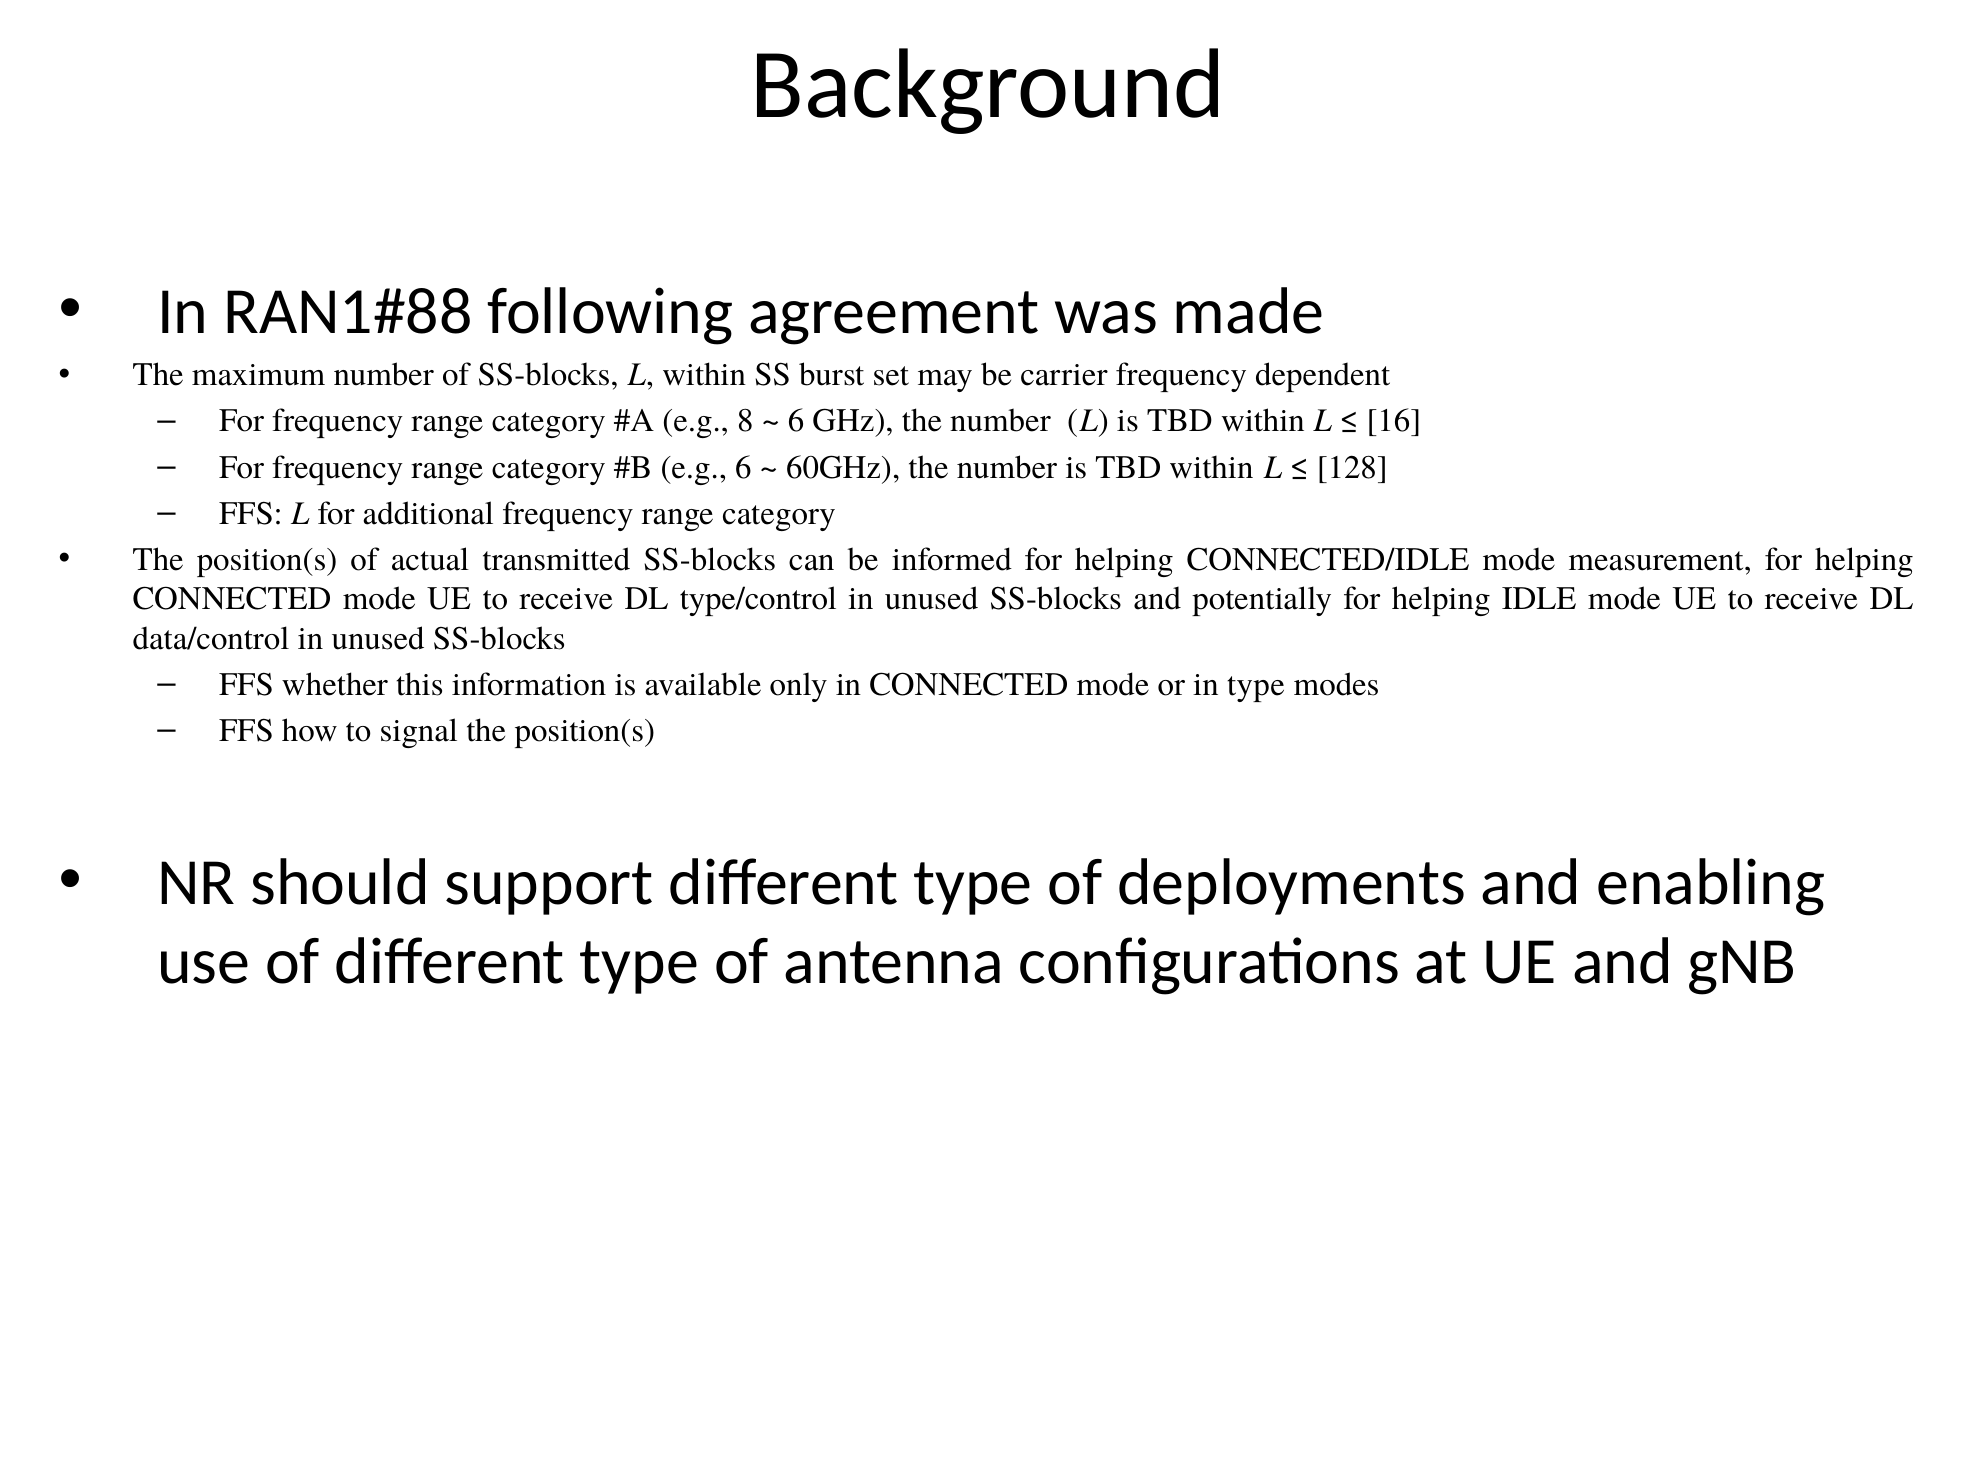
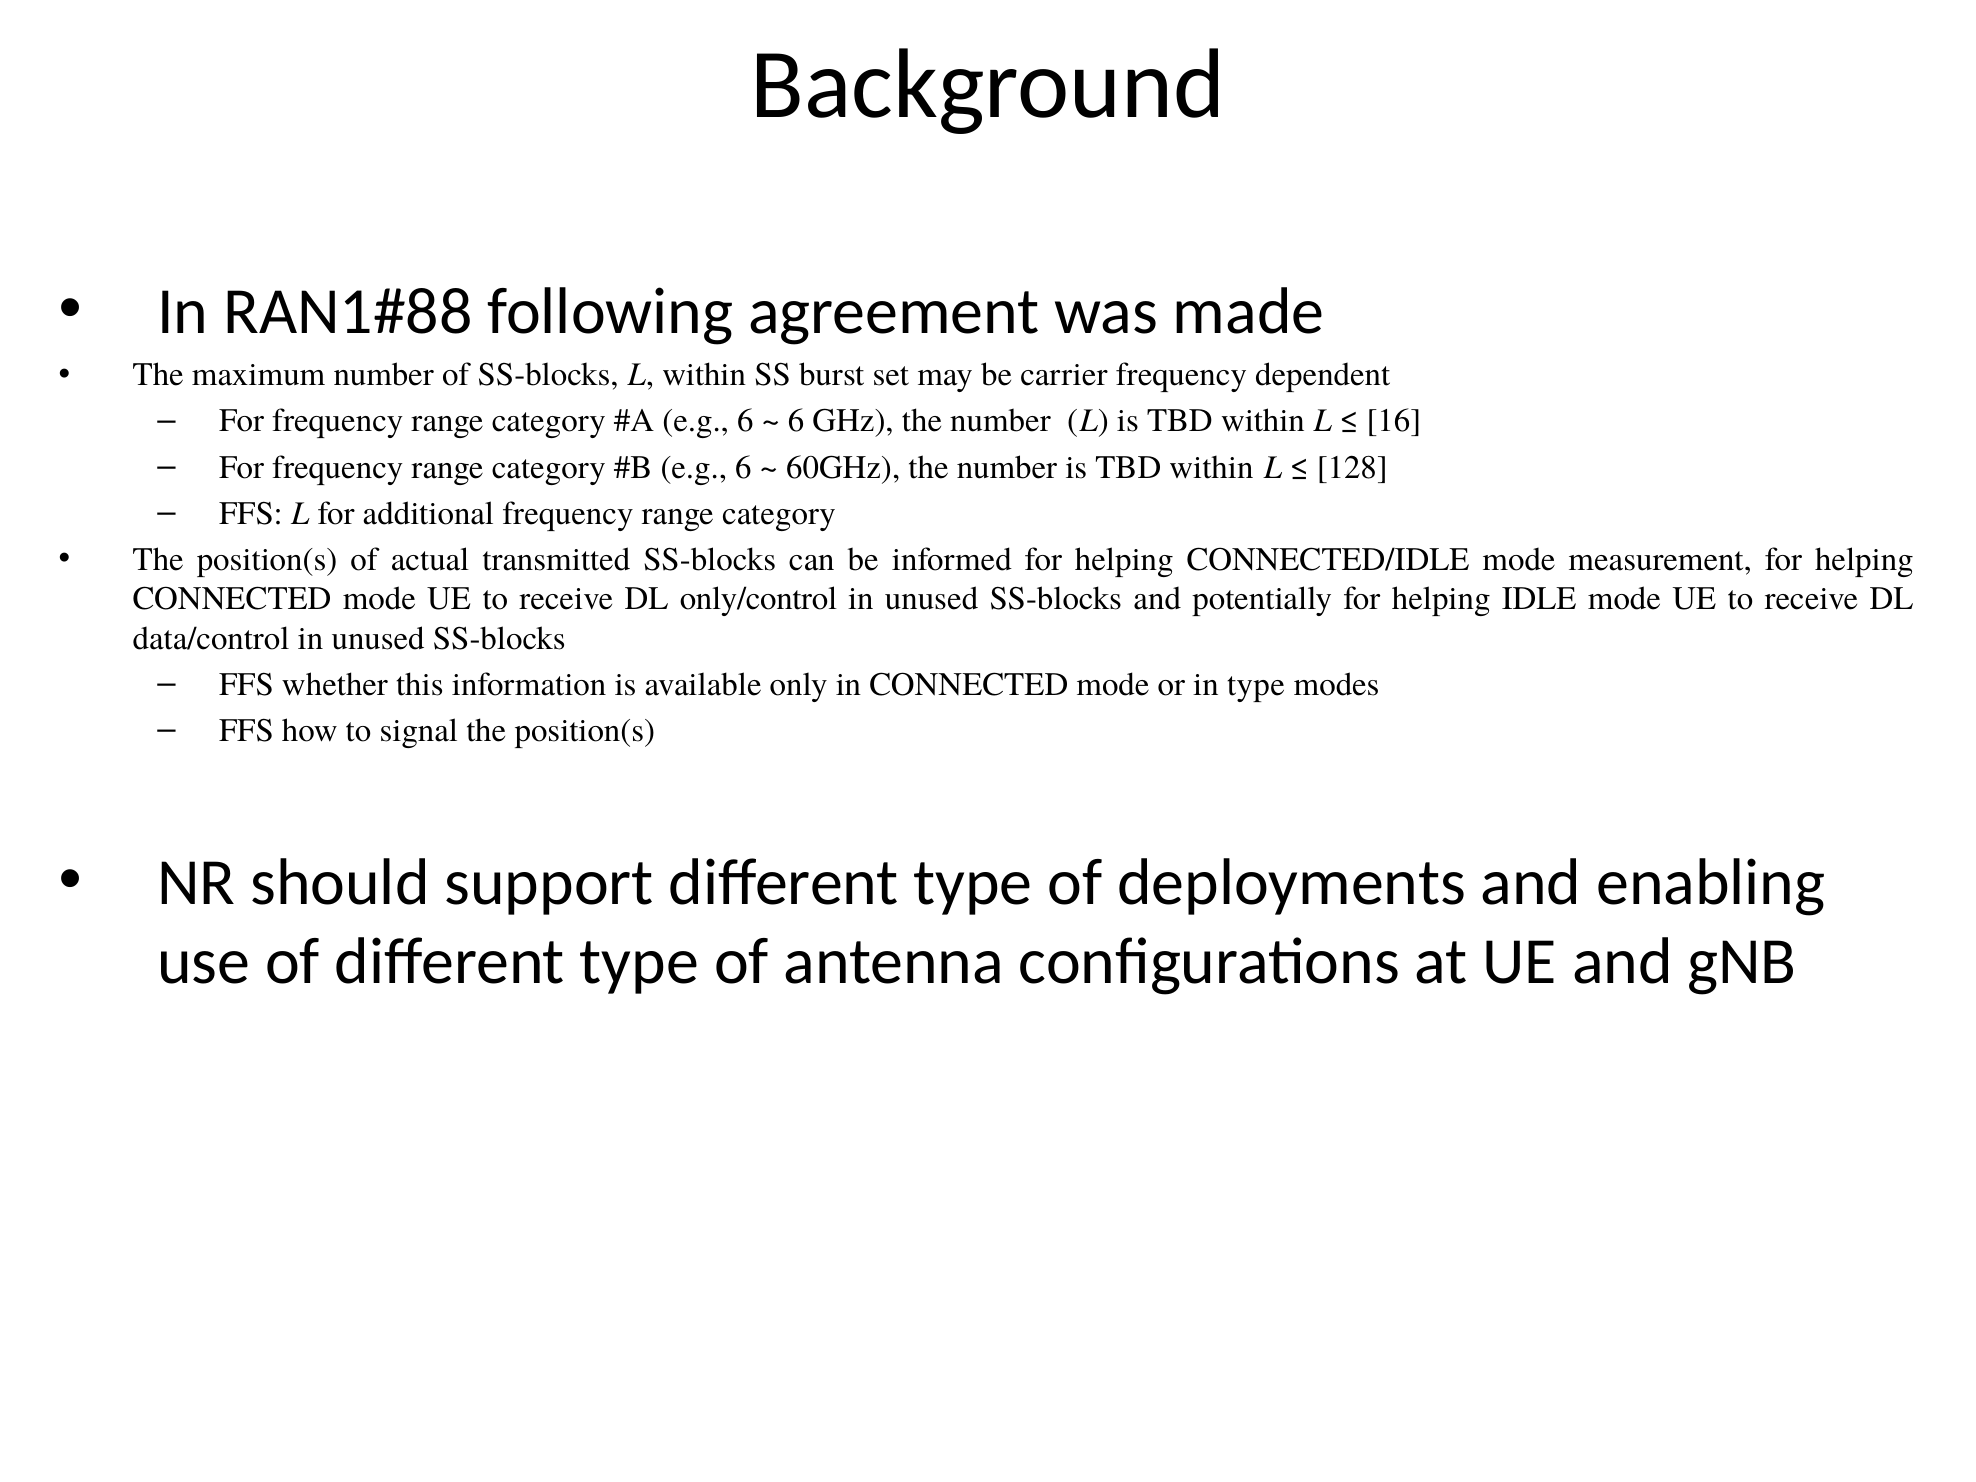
8 at (745, 421): 8 -> 6
type/control: type/control -> only/control
